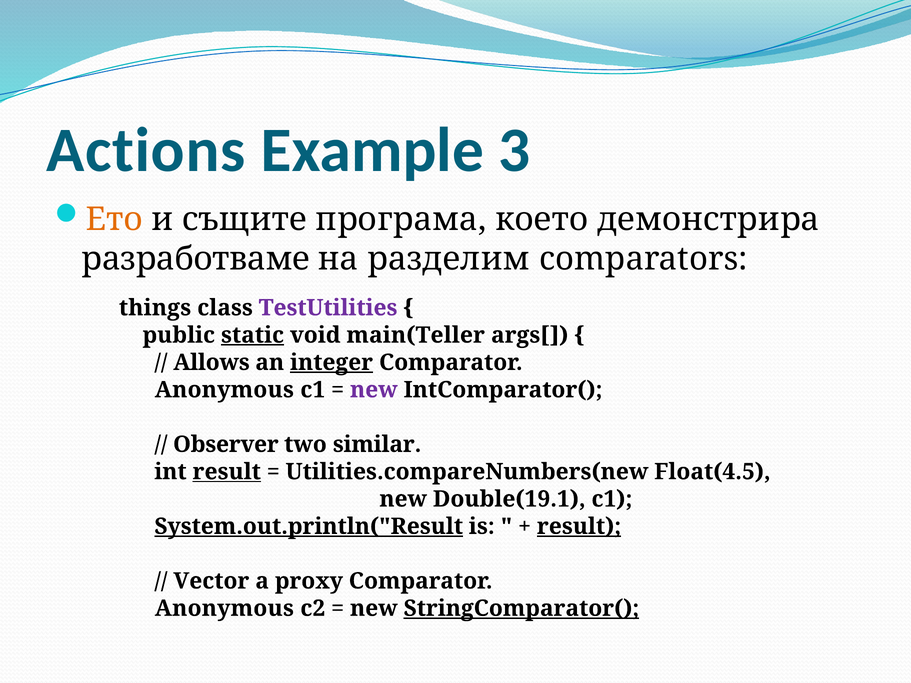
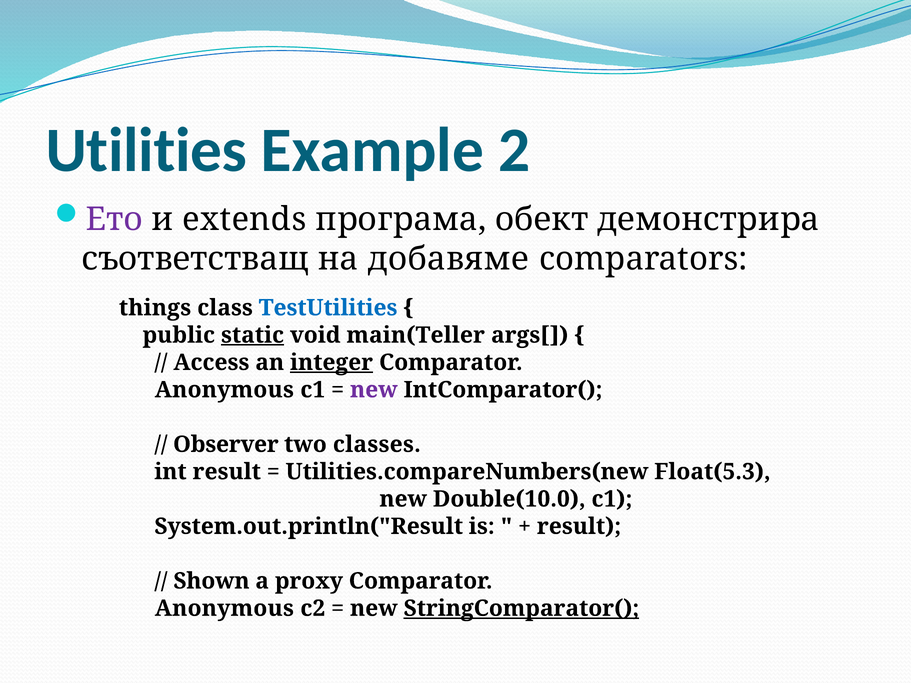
Actions: Actions -> Utilities
3: 3 -> 2
Ето colour: orange -> purple
същите: същите -> extends
което: което -> обект
разработваме: разработваме -> съответстващ
разделим: разделим -> добавяме
TestUtilities colour: purple -> blue
Allows: Allows -> Access
similar: similar -> classes
result at (227, 472) underline: present -> none
Float(4.5: Float(4.5 -> Float(5.3
Double(19.1: Double(19.1 -> Double(10.0
System.out.println("Result underline: present -> none
result at (579, 527) underline: present -> none
Vector: Vector -> Shown
